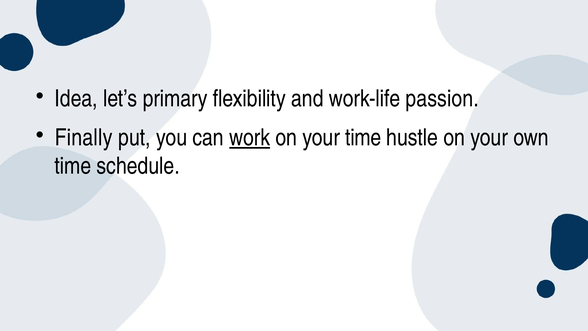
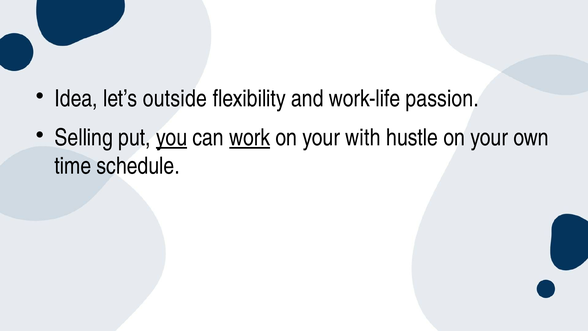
primary: primary -> outside
Finally: Finally -> Selling
you underline: none -> present
your time: time -> with
